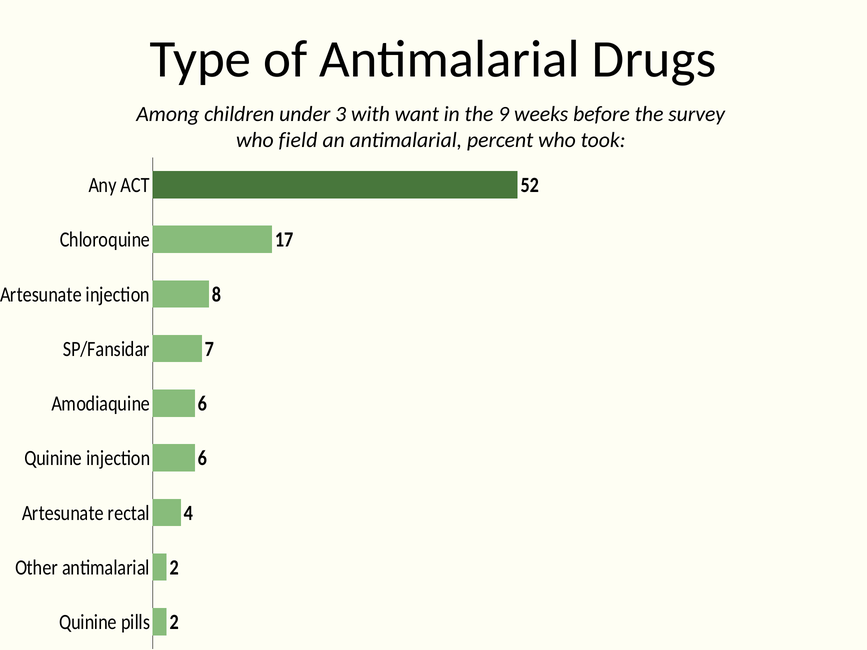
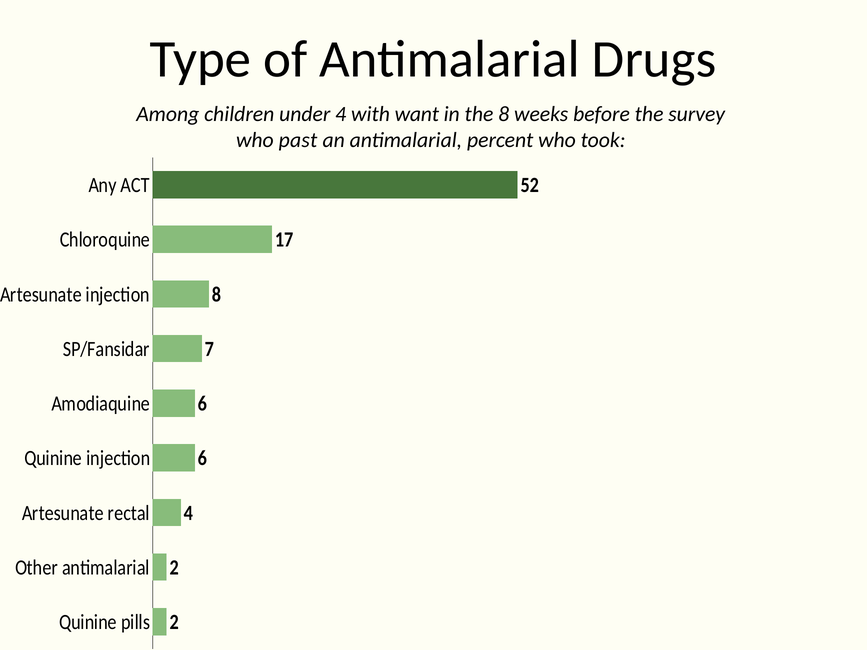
under 3: 3 -> 4
the 9: 9 -> 8
field: field -> past
